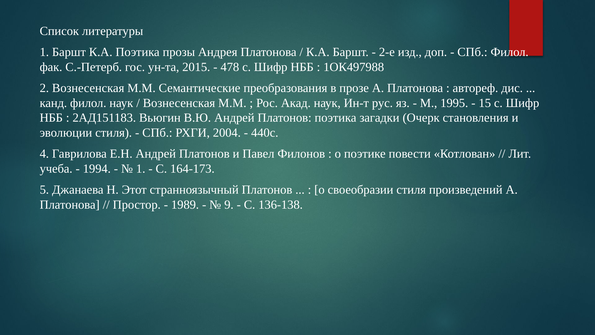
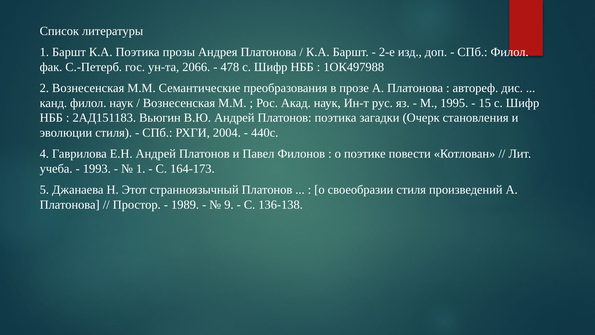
2015: 2015 -> 2066
1994: 1994 -> 1993
